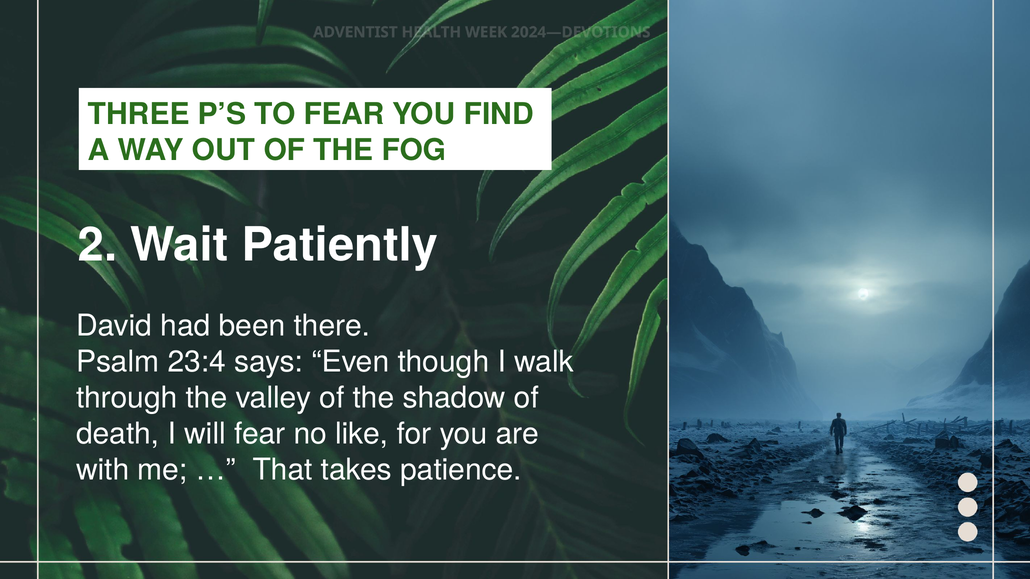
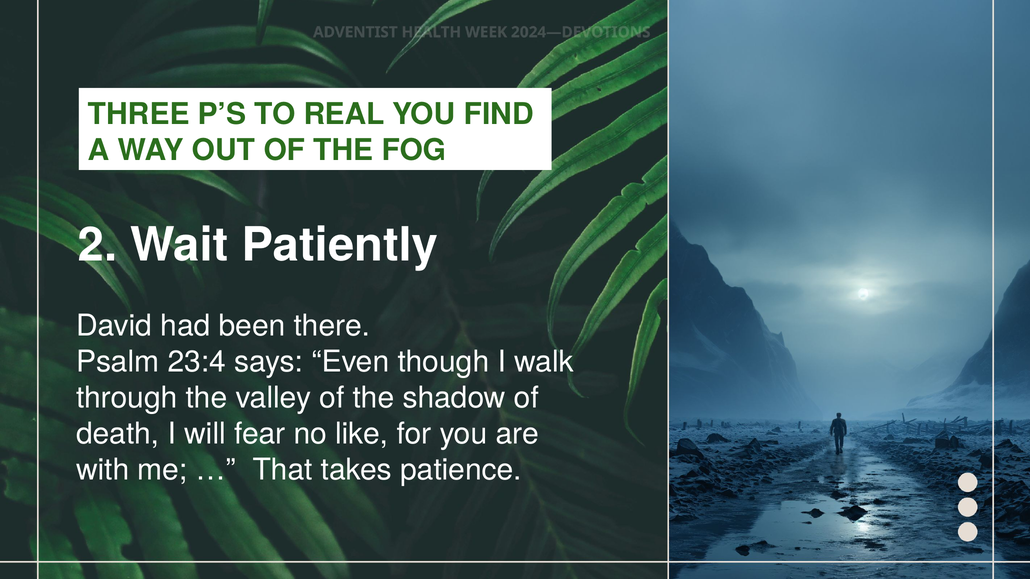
TO FEAR: FEAR -> REAL
